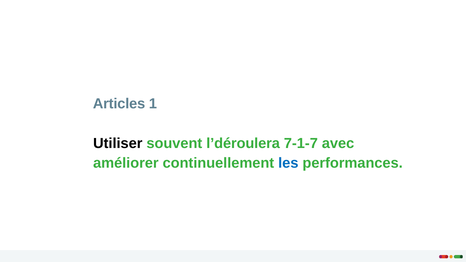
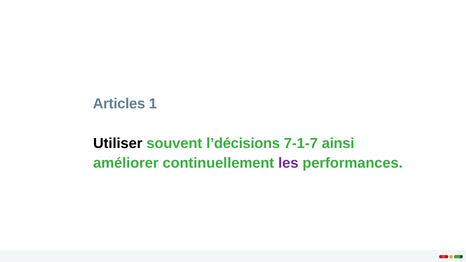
l’déroulera: l’déroulera -> l’décisions
avec: avec -> ainsi
les colour: blue -> purple
